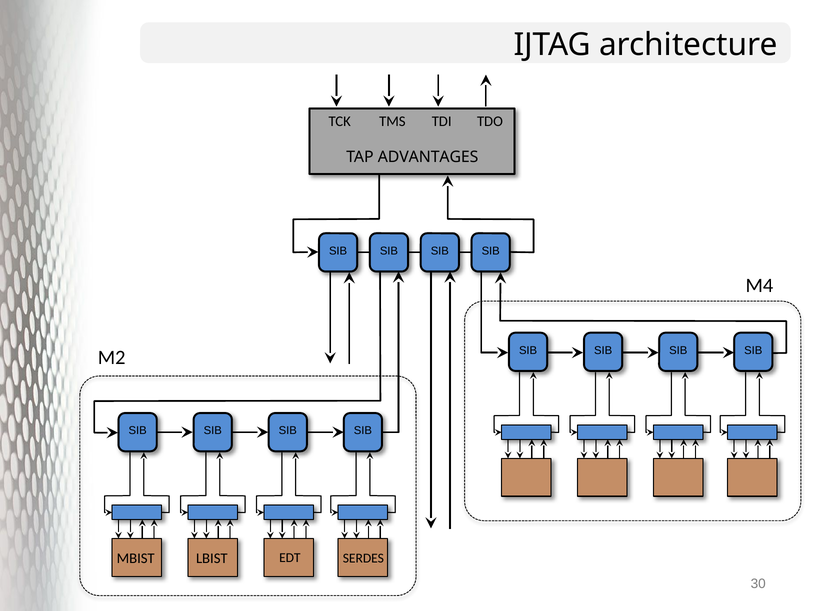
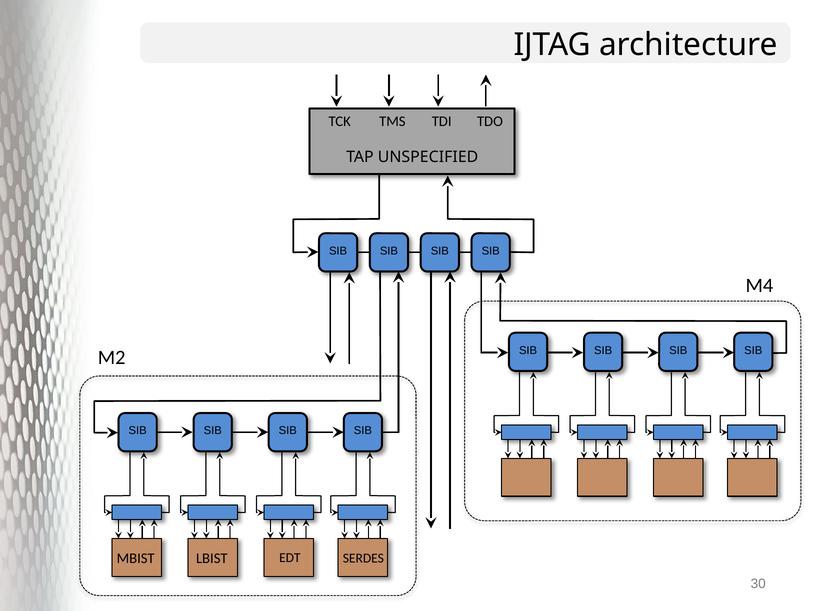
ADVANTAGES: ADVANTAGES -> UNSPECIFIED
